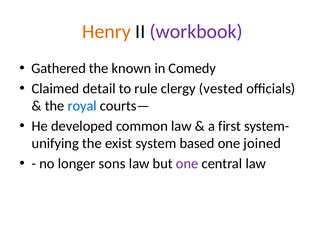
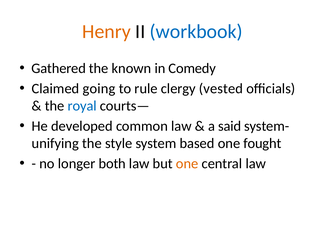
workbook colour: purple -> blue
detail: detail -> going
first: first -> said
exist: exist -> style
joined: joined -> fought
sons: sons -> both
one at (187, 164) colour: purple -> orange
